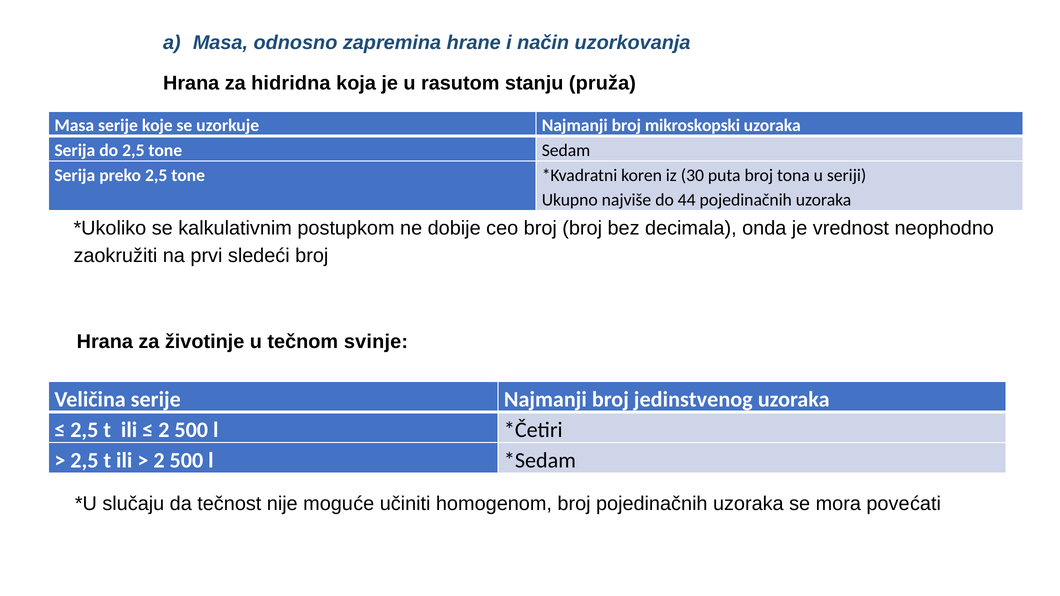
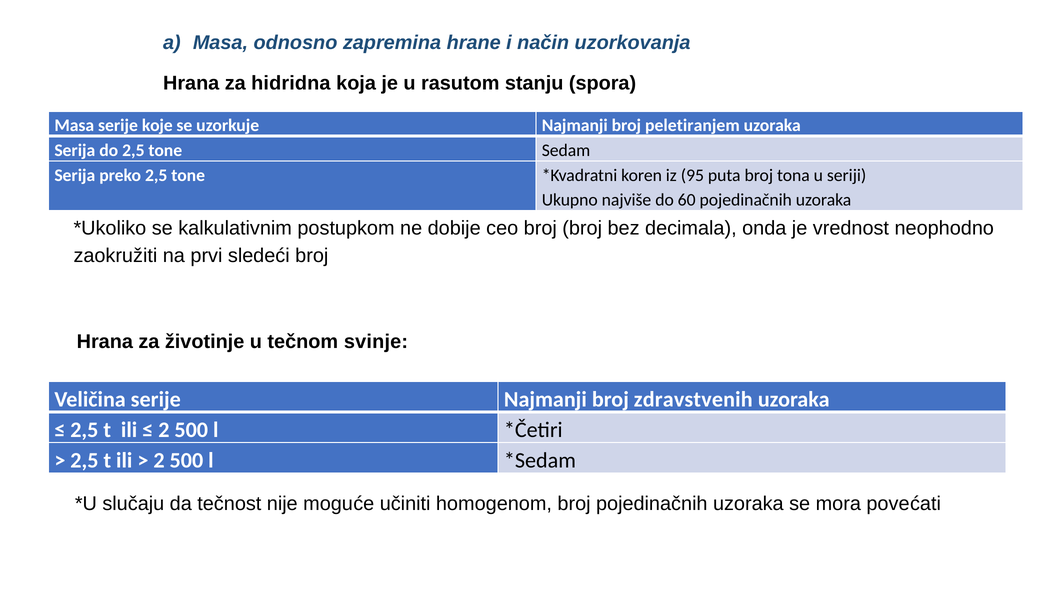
pruža: pruža -> spora
mikroskopski: mikroskopski -> peletiranjem
30: 30 -> 95
44: 44 -> 60
jedinstvenog: jedinstvenog -> zdravstvenih
